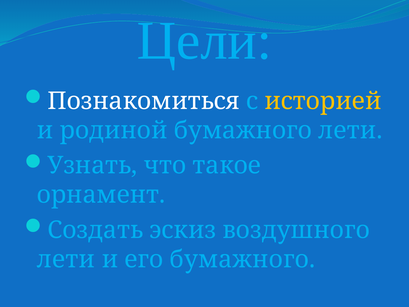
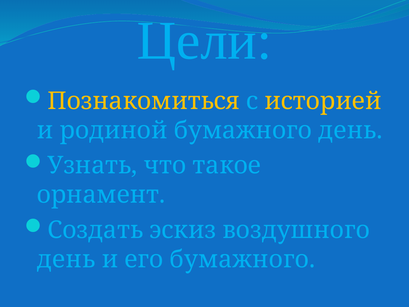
Познакомиться colour: white -> yellow
бумажного лети: лети -> день
лети at (66, 259): лети -> день
